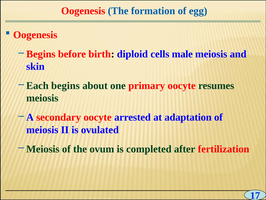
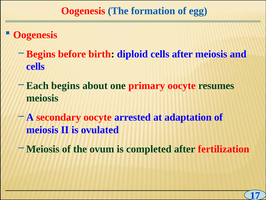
cells male: male -> after
skin at (35, 66): skin -> cells
